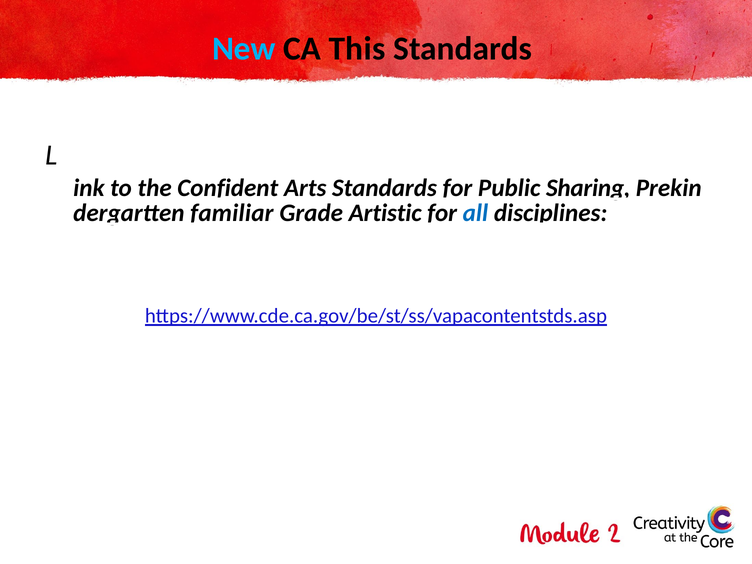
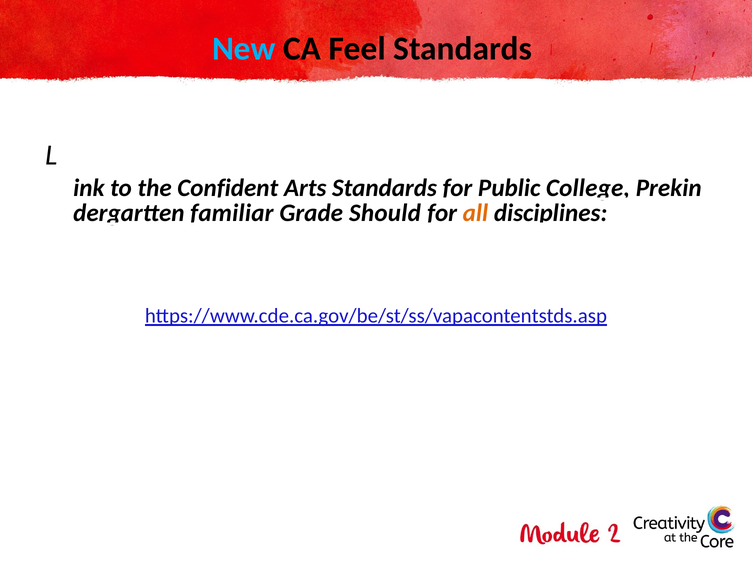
This: This -> Feel
Sharing: Sharing -> College
Artistic: Artistic -> Should
all colour: blue -> orange
